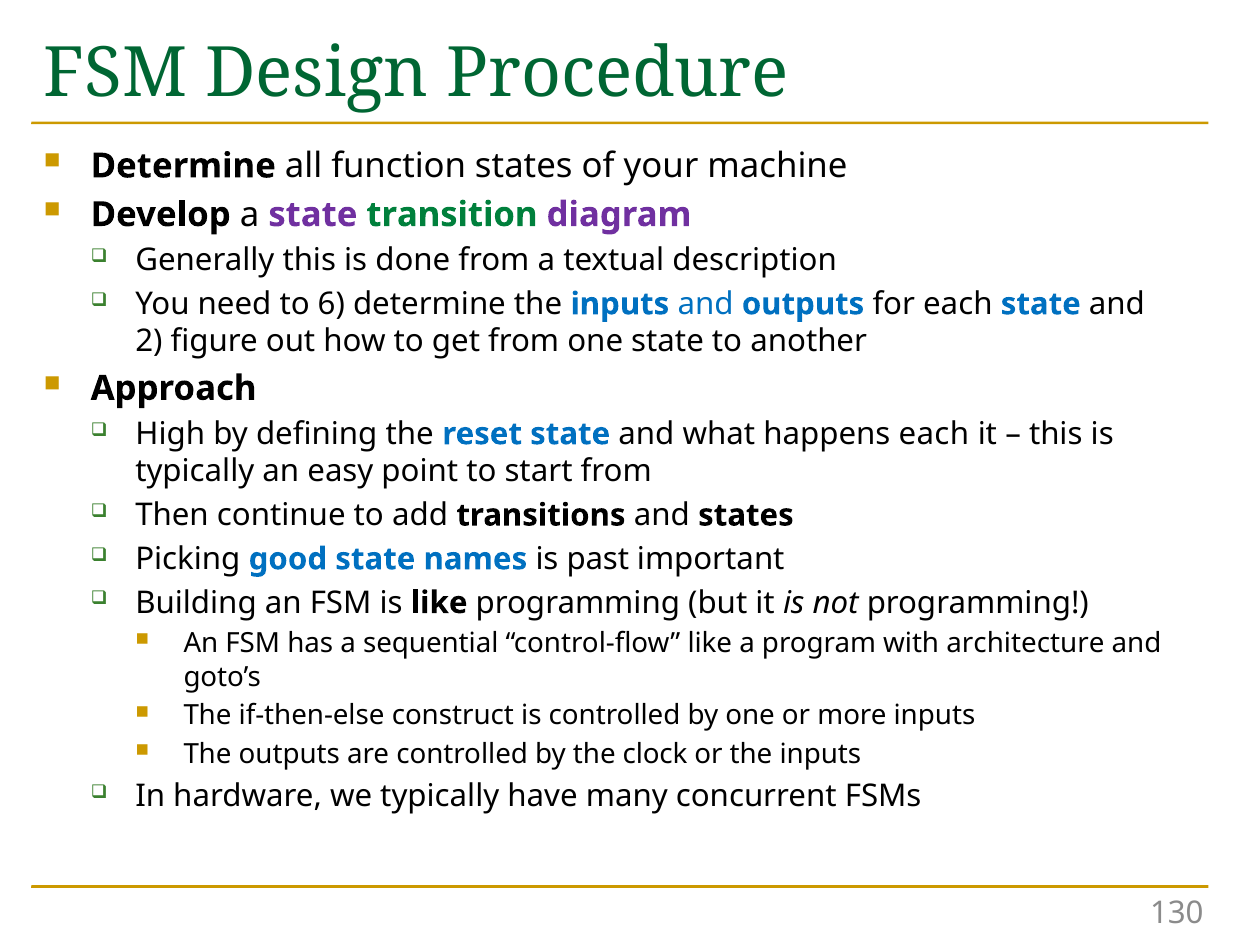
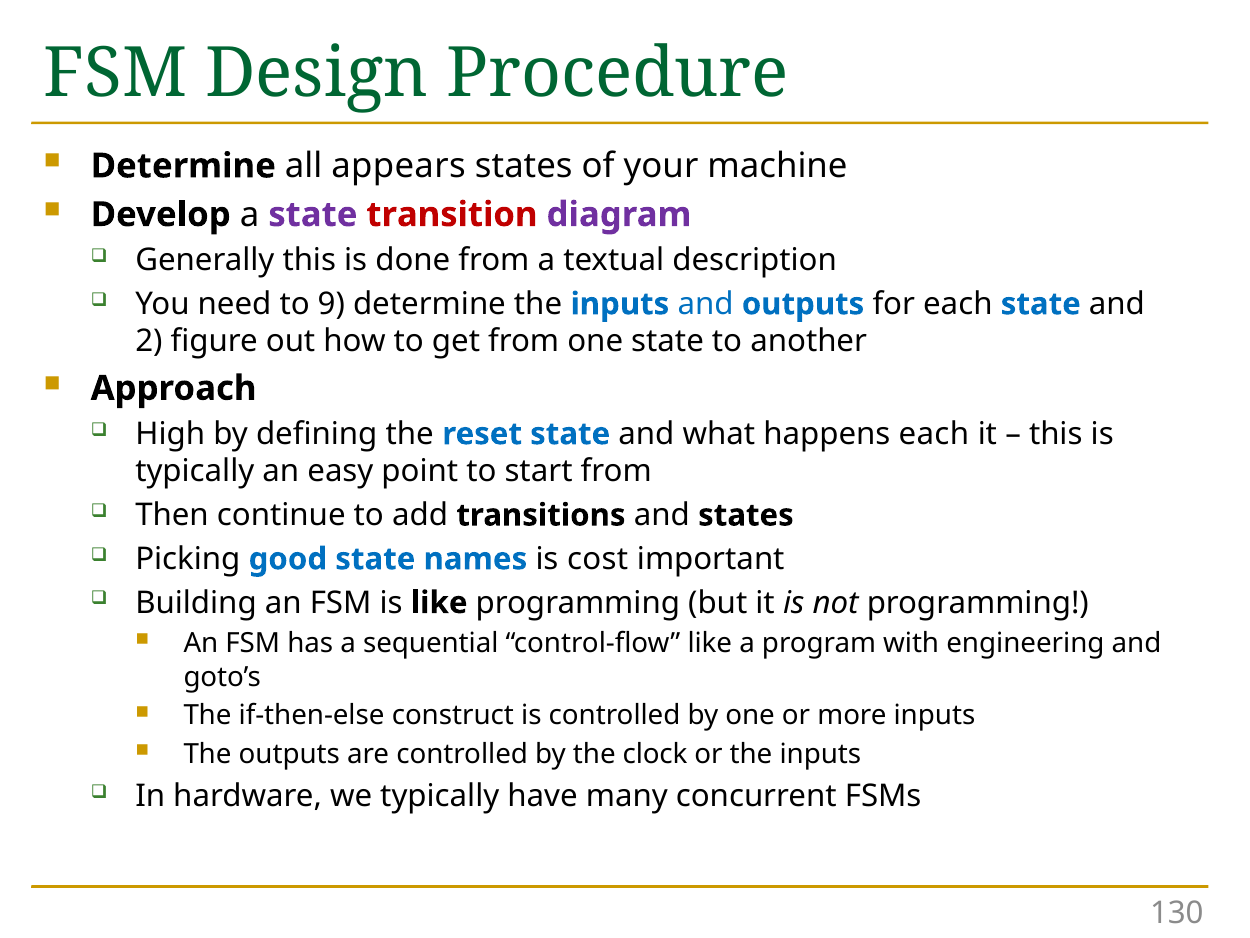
function: function -> appears
transition colour: green -> red
6: 6 -> 9
past: past -> cost
architecture: architecture -> engineering
